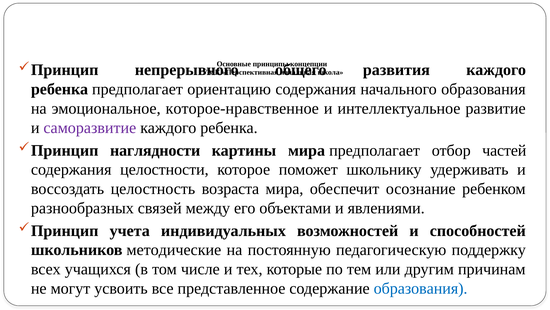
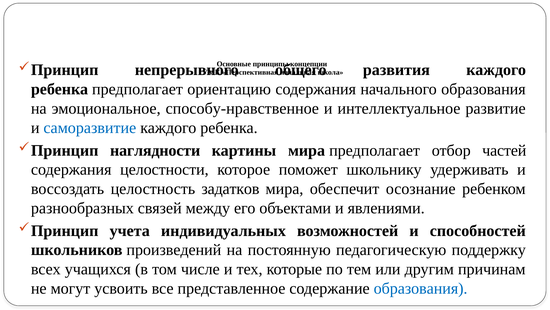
которое-нравственное: которое-нравственное -> способу-нравственное
саморазвитие colour: purple -> blue
возраста: возраста -> задатков
методические: методические -> произведений
